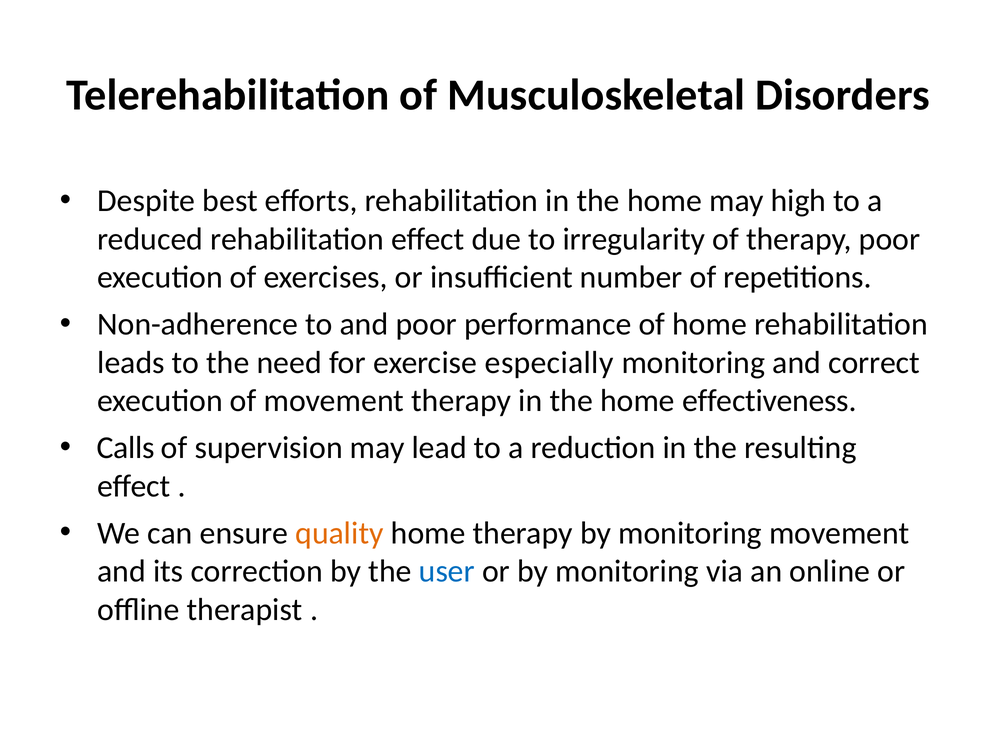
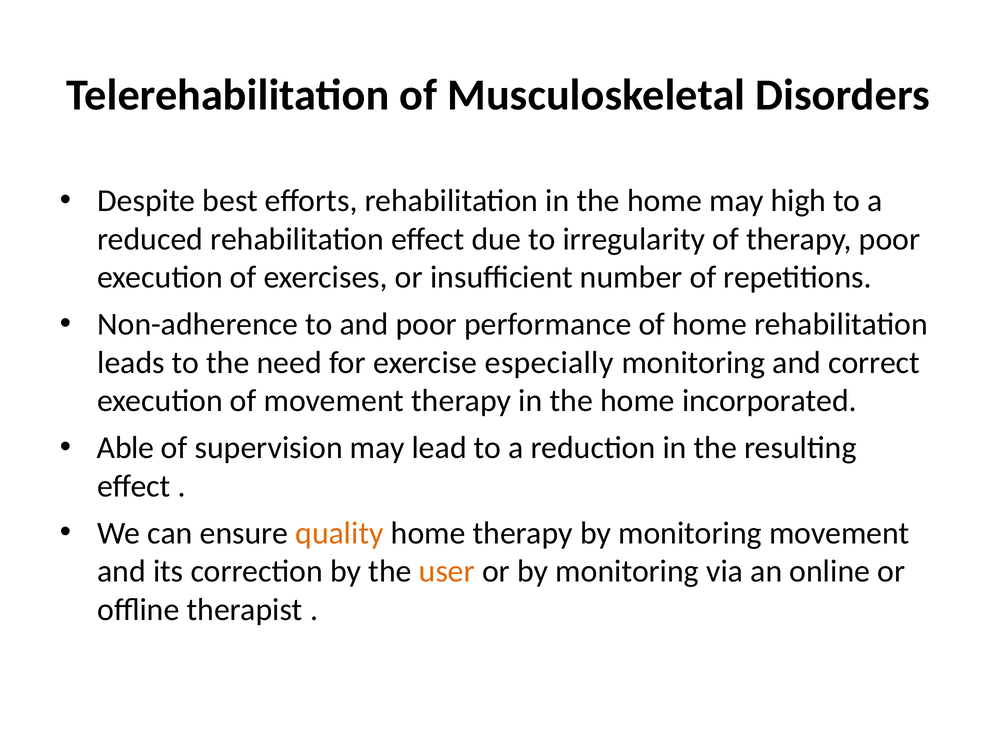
effectiveness: effectiveness -> incorporated
Calls: Calls -> Able
user colour: blue -> orange
